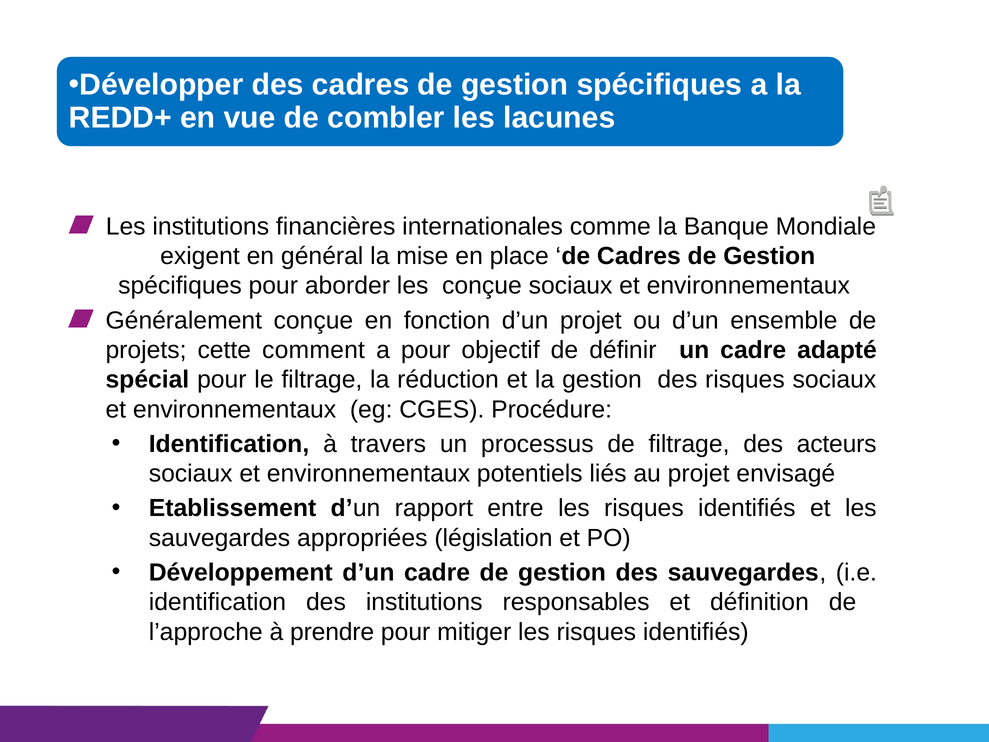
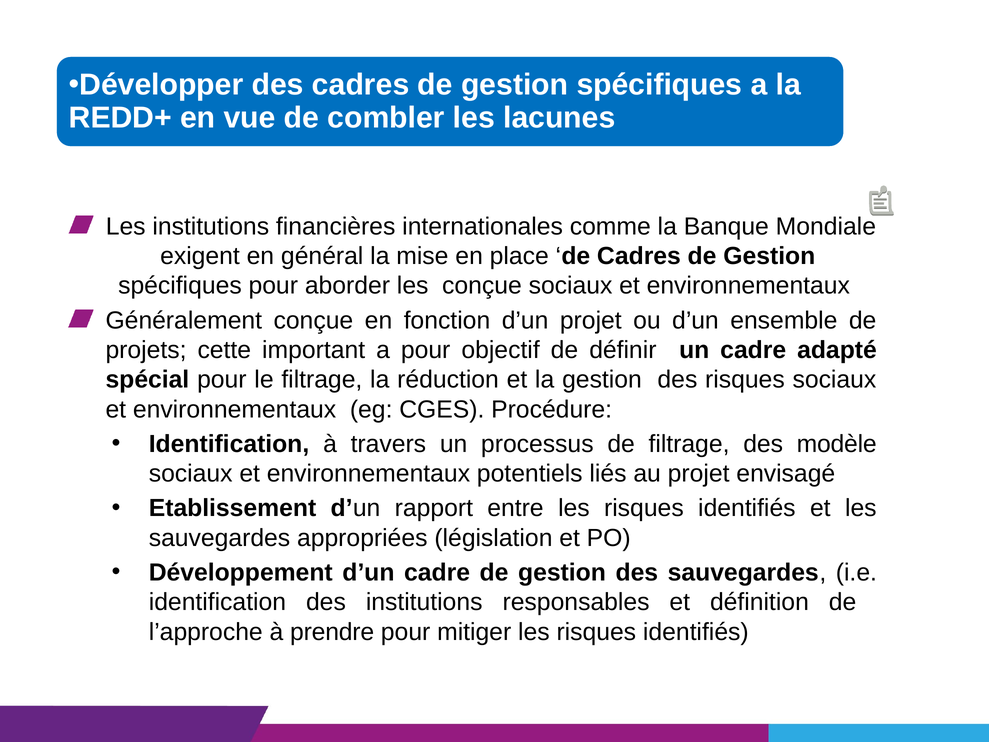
comment: comment -> important
acteurs: acteurs -> modèle
